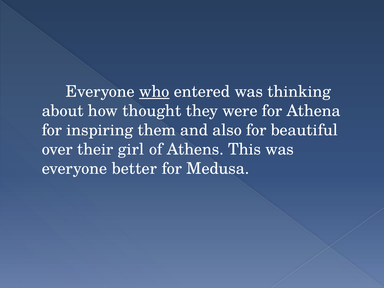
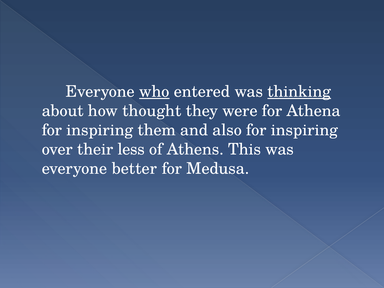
thinking underline: none -> present
also for beautiful: beautiful -> inspiring
girl: girl -> less
